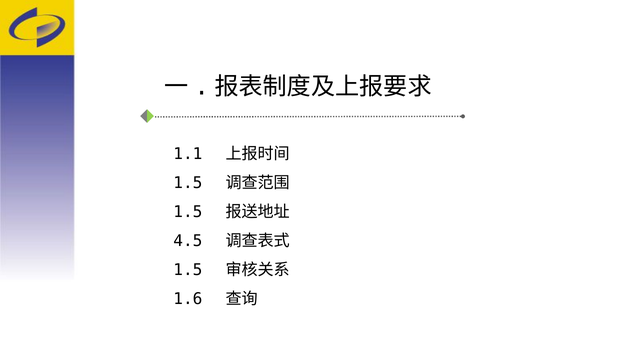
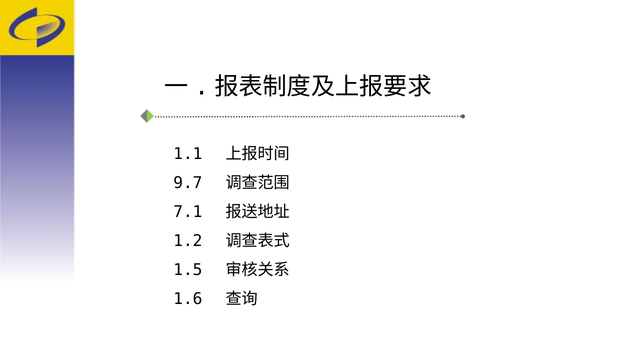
1.5 at (188, 183): 1.5 -> 9.7
1.5 at (188, 212): 1.5 -> 7.1
4.5: 4.5 -> 1.2
